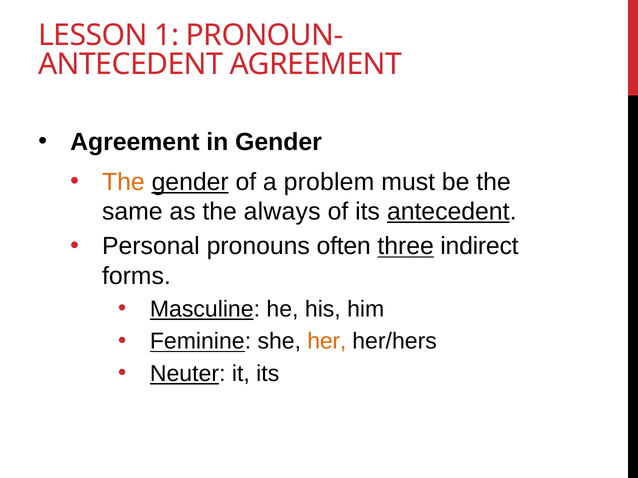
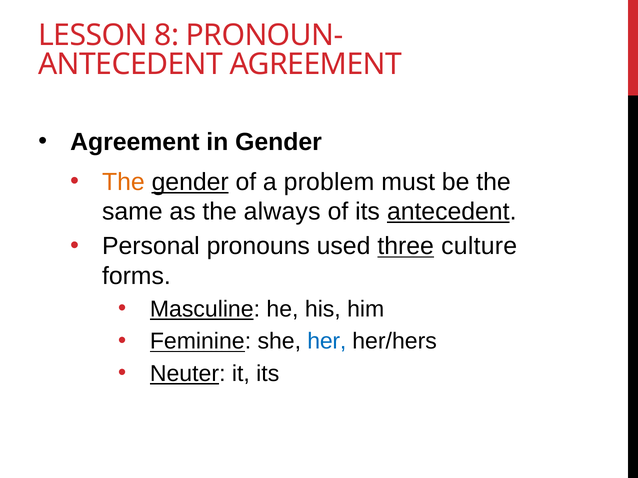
1: 1 -> 8
often: often -> used
indirect: indirect -> culture
her colour: orange -> blue
